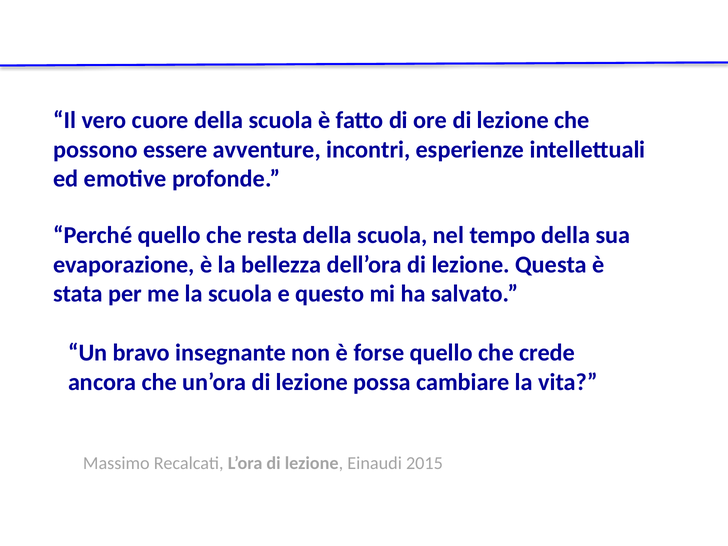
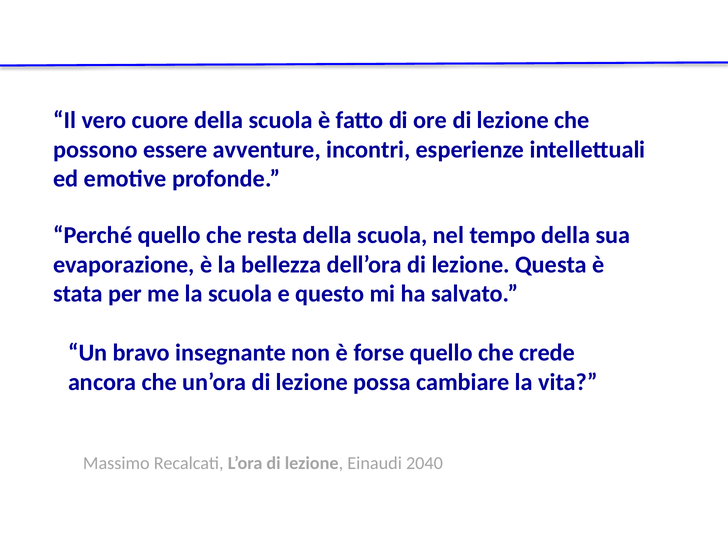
2015: 2015 -> 2040
